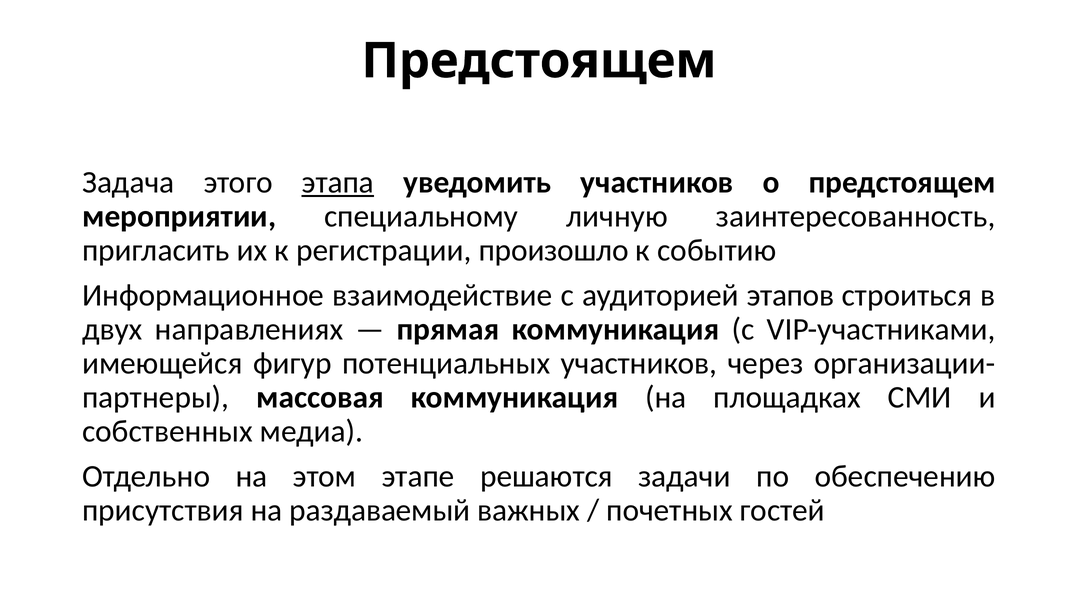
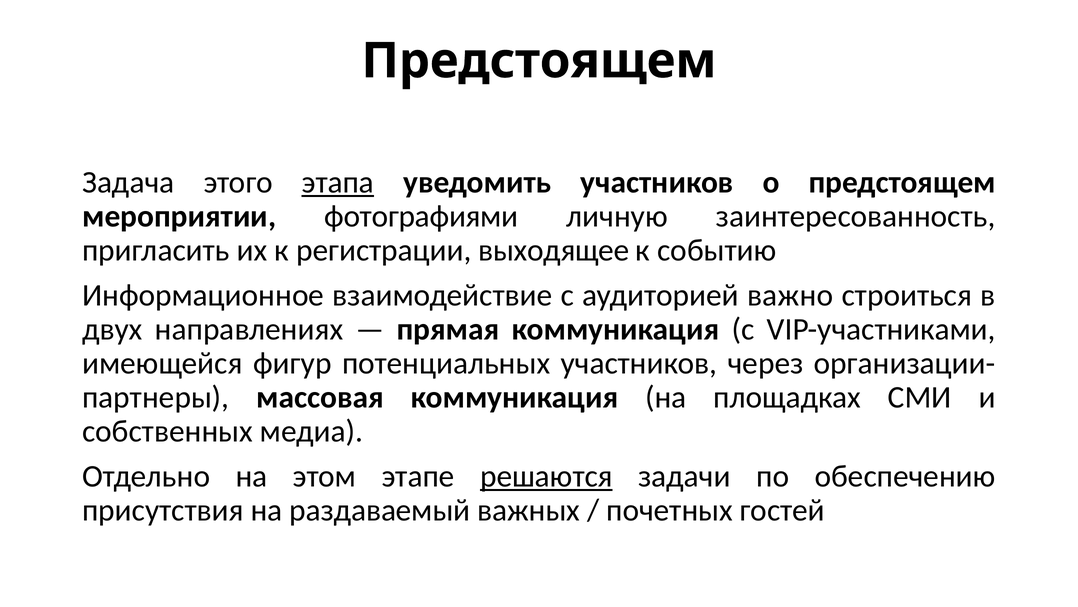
специальному: специальному -> фотографиями
произошло: произошло -> выходящее
этапов: этапов -> важно
решаются underline: none -> present
